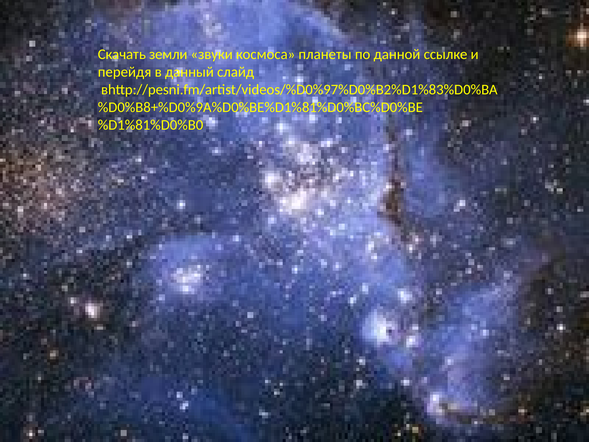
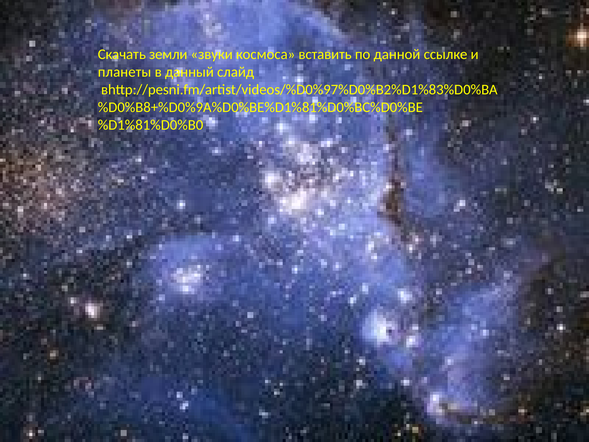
планеты: планеты -> вставить
перейдя: перейдя -> планеты
